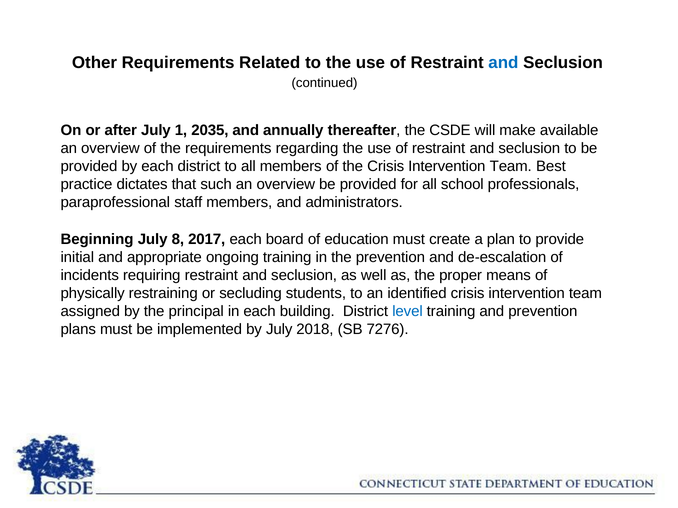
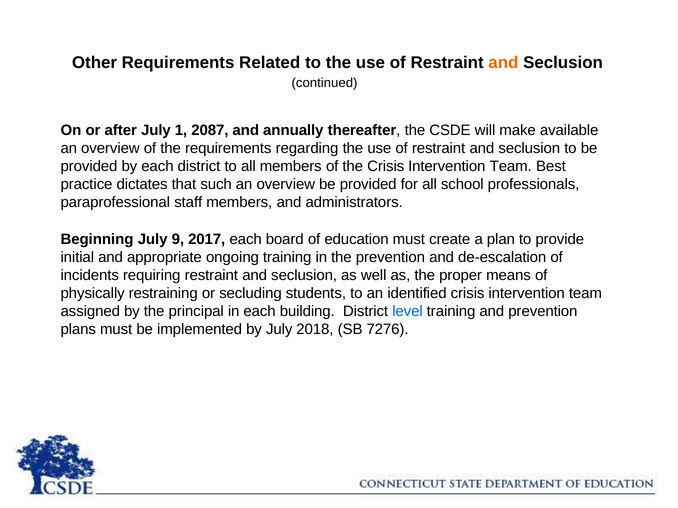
and at (503, 63) colour: blue -> orange
2035: 2035 -> 2087
8: 8 -> 9
